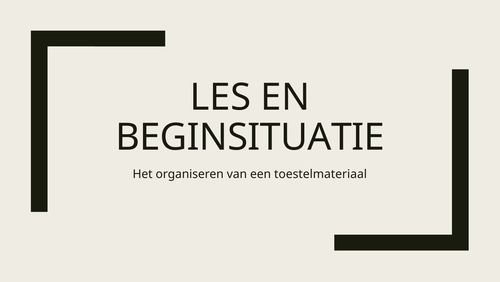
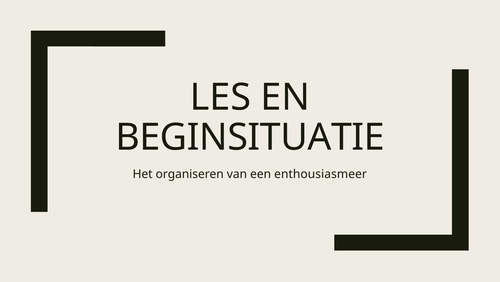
toestelmateriaal: toestelmateriaal -> enthousiasmeer
